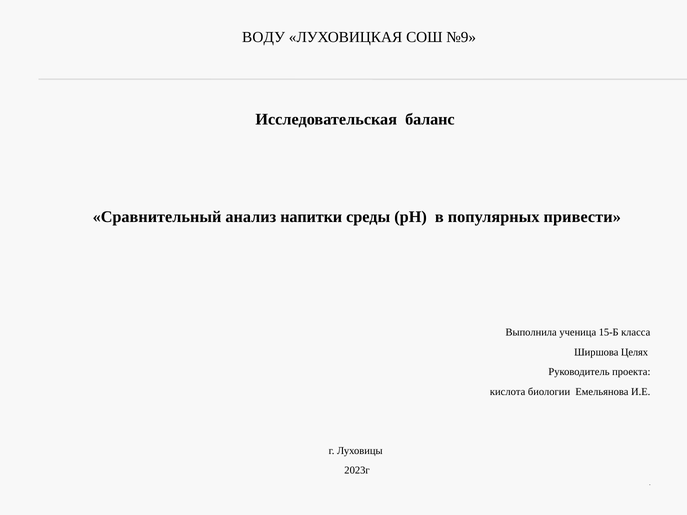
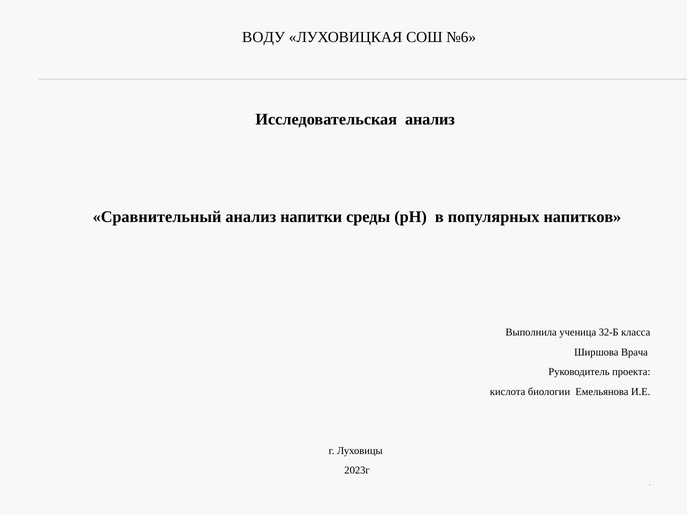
№9: №9 -> №6
Исследовательская баланс: баланс -> анализ
привести: привести -> напитков
15-Б: 15-Б -> 32-Б
Целях: Целях -> Врача
